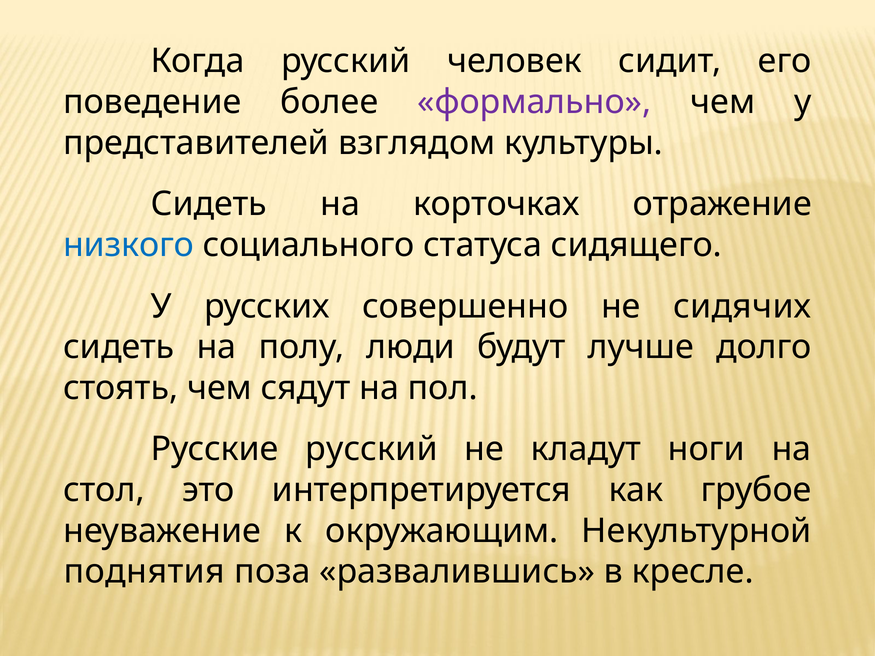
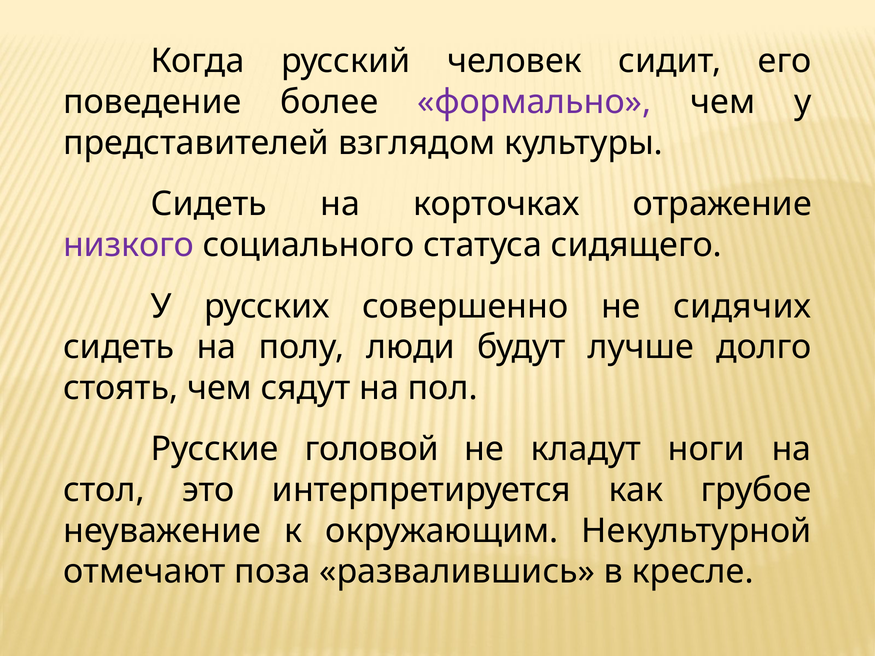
низкого colour: blue -> purple
Русские русский: русский -> головой
поднятия: поднятия -> отмечают
